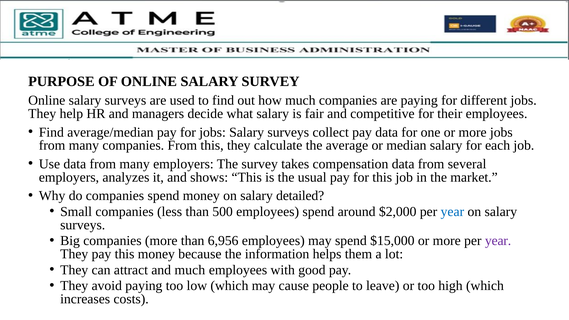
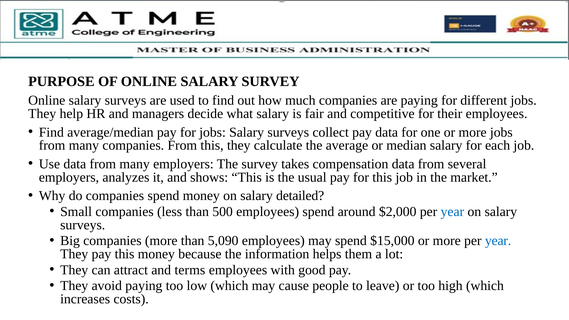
6,956: 6,956 -> 5,090
year at (498, 241) colour: purple -> blue
and much: much -> terms
